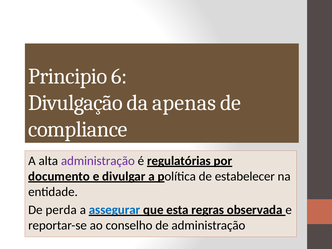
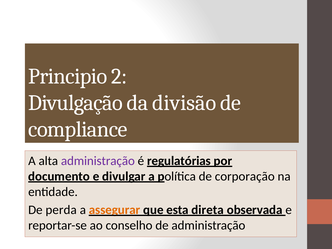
6: 6 -> 2
apenas: apenas -> divisão
estabelecer: estabelecer -> corporação
assegurar colour: blue -> orange
regras: regras -> direta
